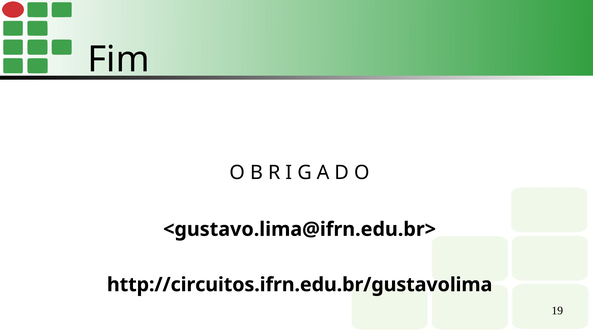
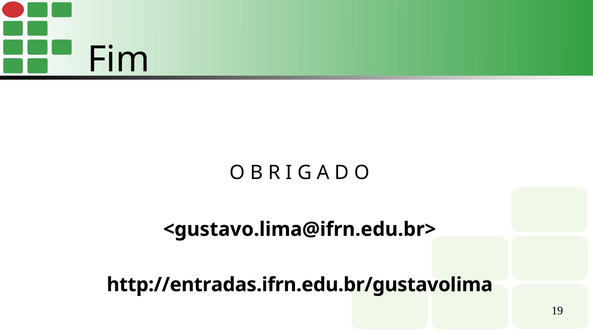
http://circuitos.ifrn.edu.br/gustavolima: http://circuitos.ifrn.edu.br/gustavolima -> http://entradas.ifrn.edu.br/gustavolima
